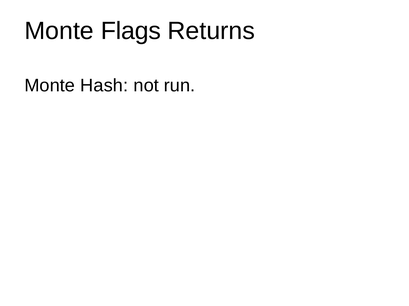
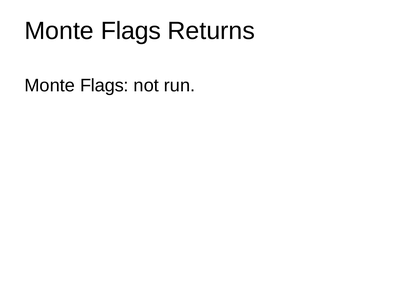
Hash at (104, 86): Hash -> Flags
